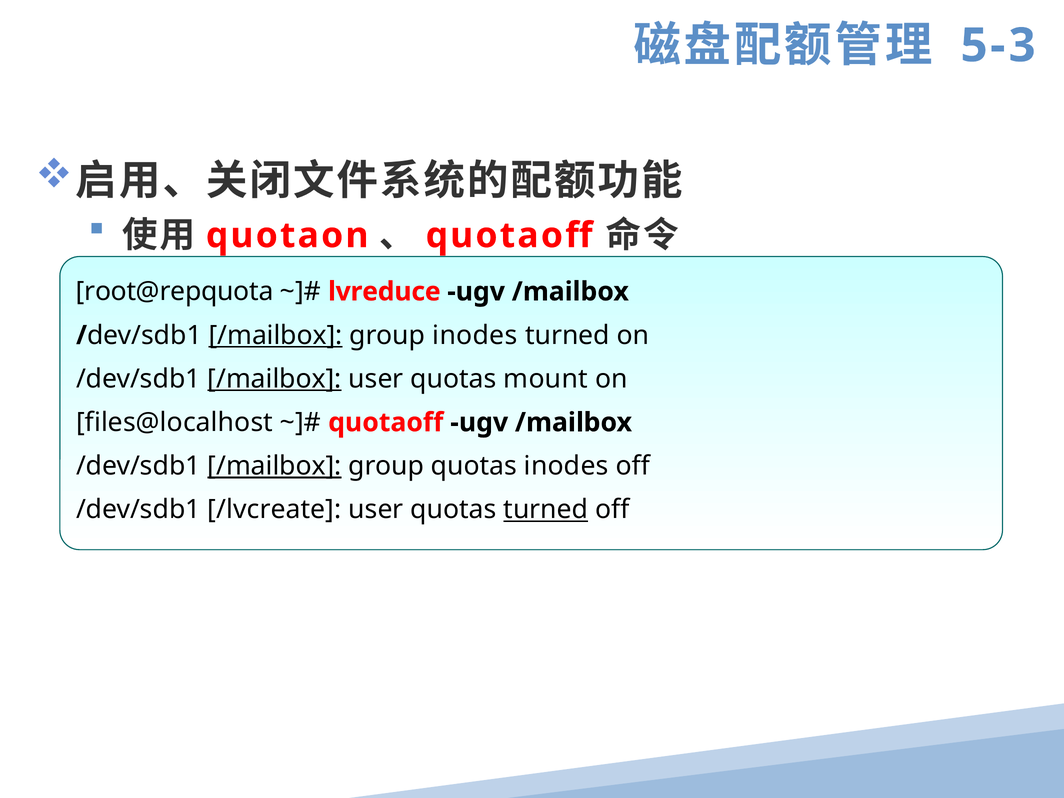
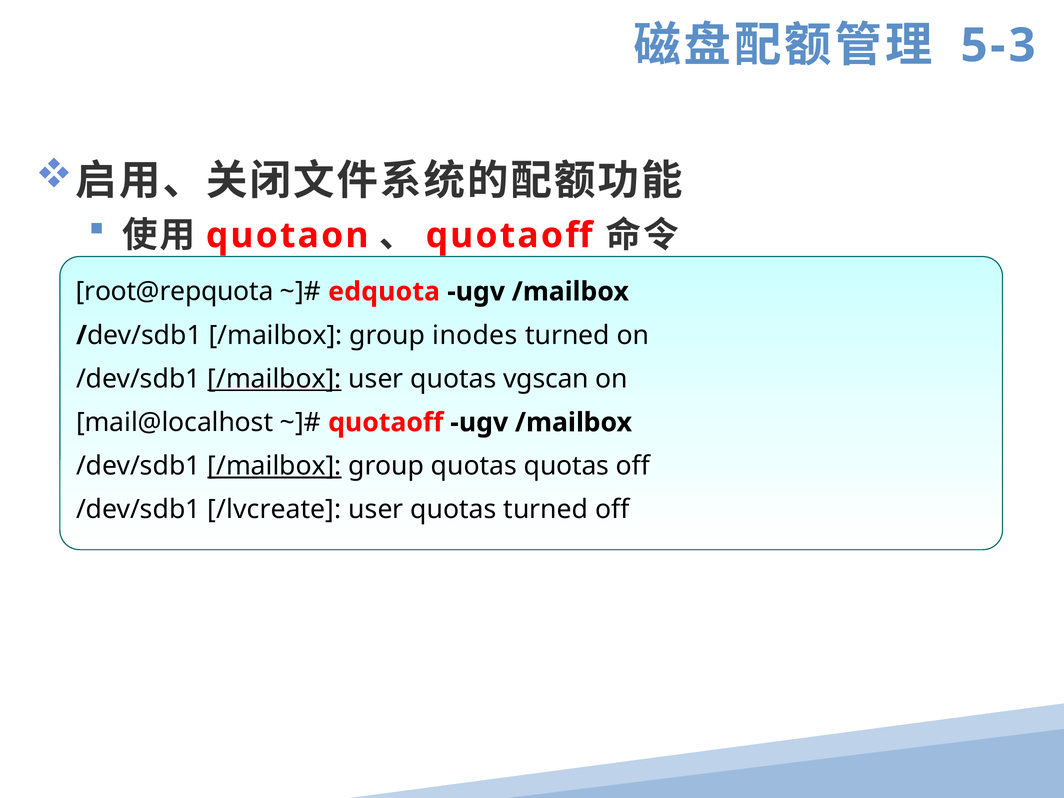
lvreduce: lvreduce -> edquota
/mailbox at (276, 335) underline: present -> none
mount: mount -> vgscan
files@localhost: files@localhost -> mail@localhost
quotas inodes: inodes -> quotas
turned at (546, 510) underline: present -> none
